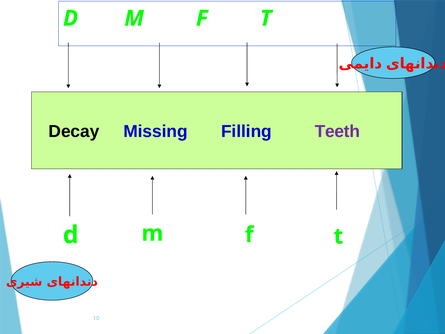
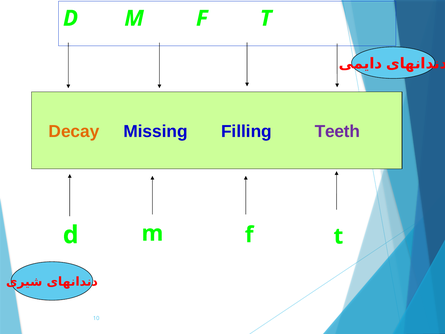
Decay colour: black -> orange
